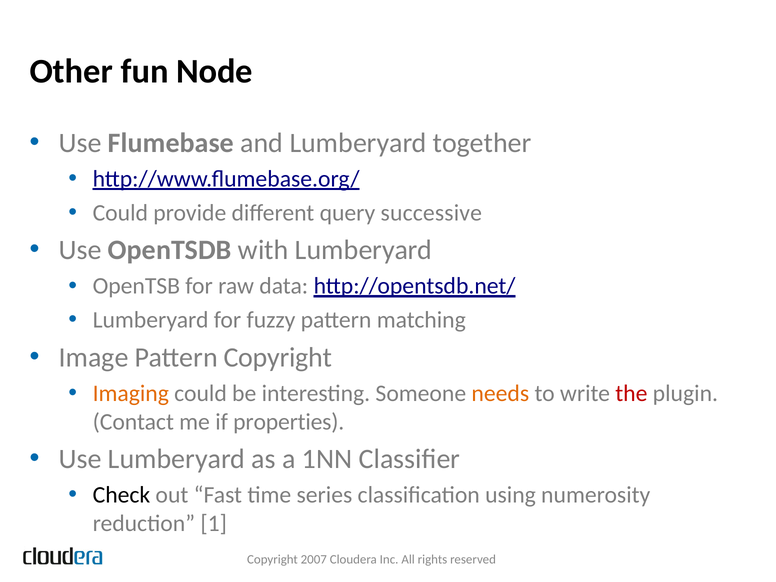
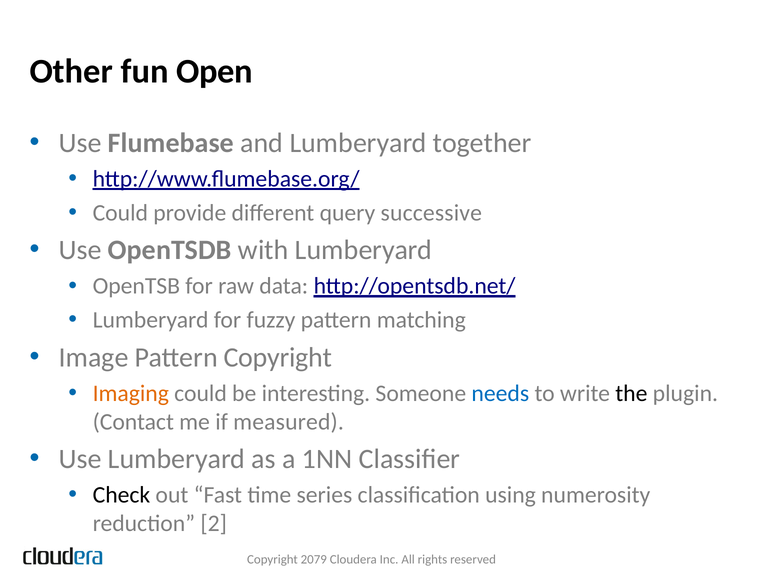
Node: Node -> Open
needs colour: orange -> blue
the colour: red -> black
properties: properties -> measured
1: 1 -> 2
2007: 2007 -> 2079
